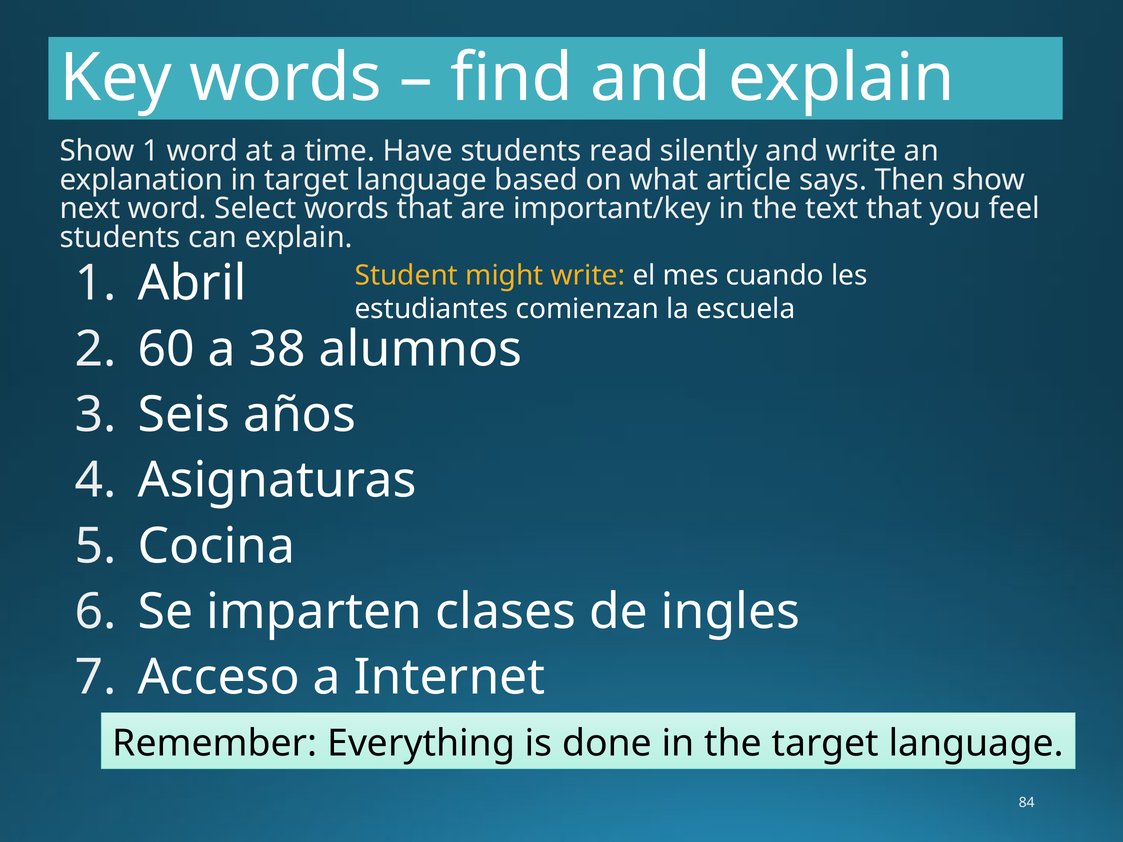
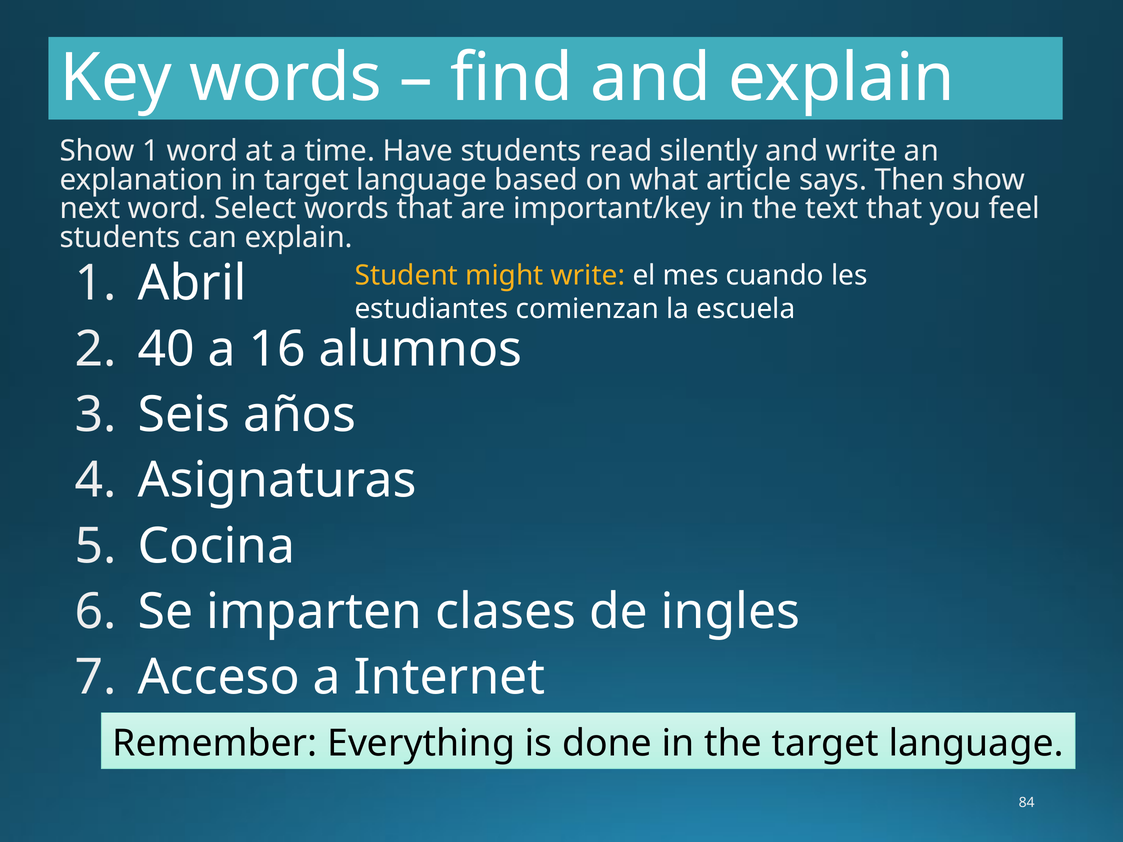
60: 60 -> 40
38: 38 -> 16
